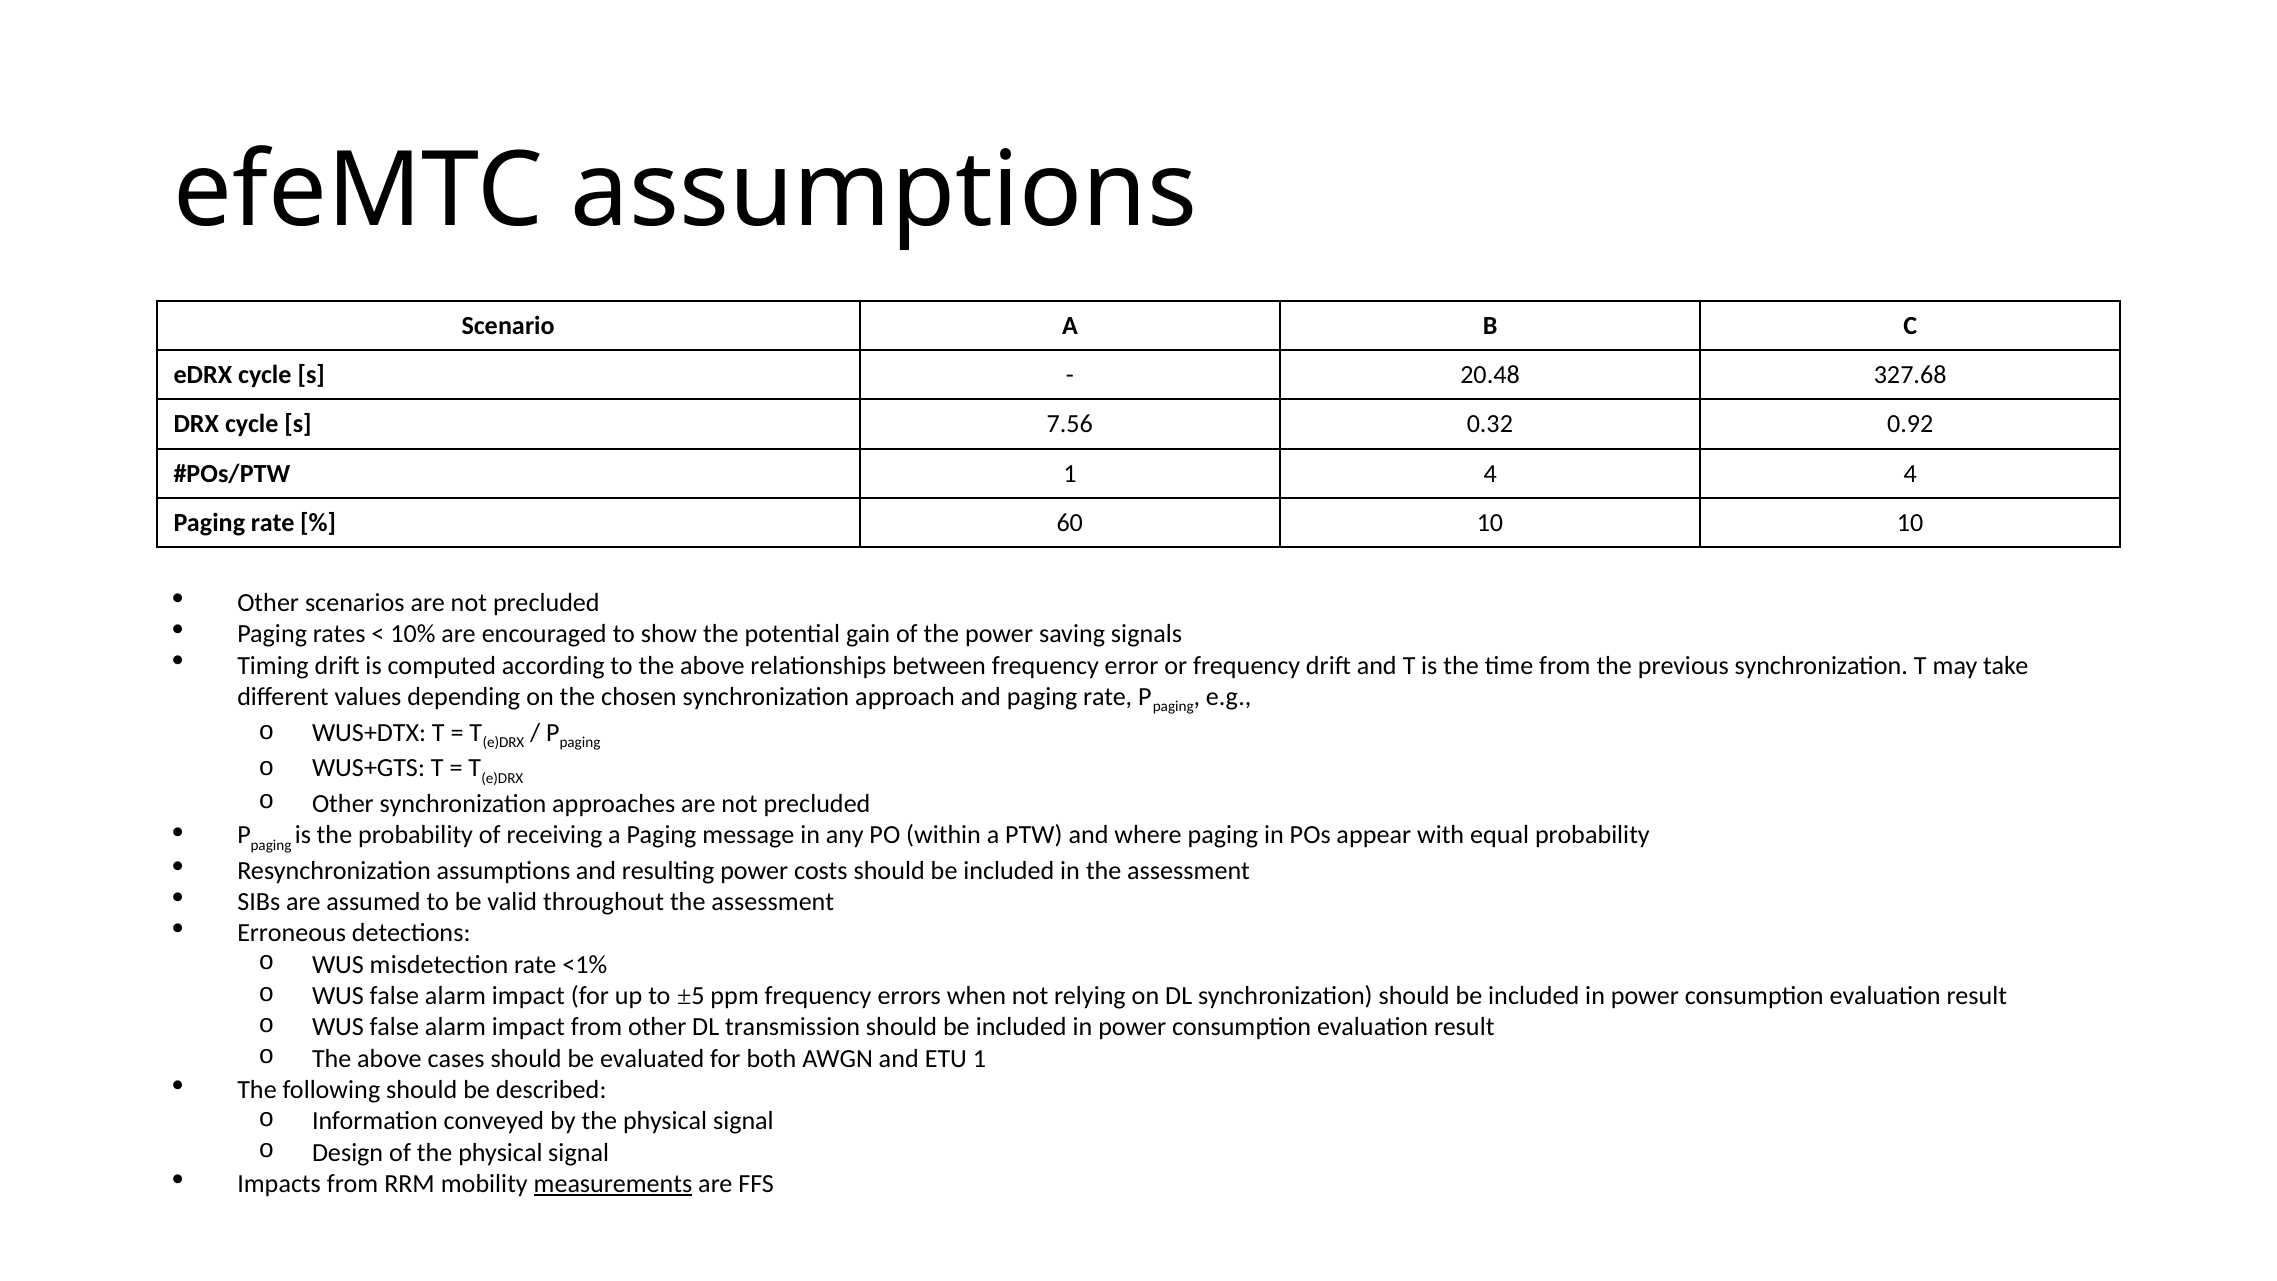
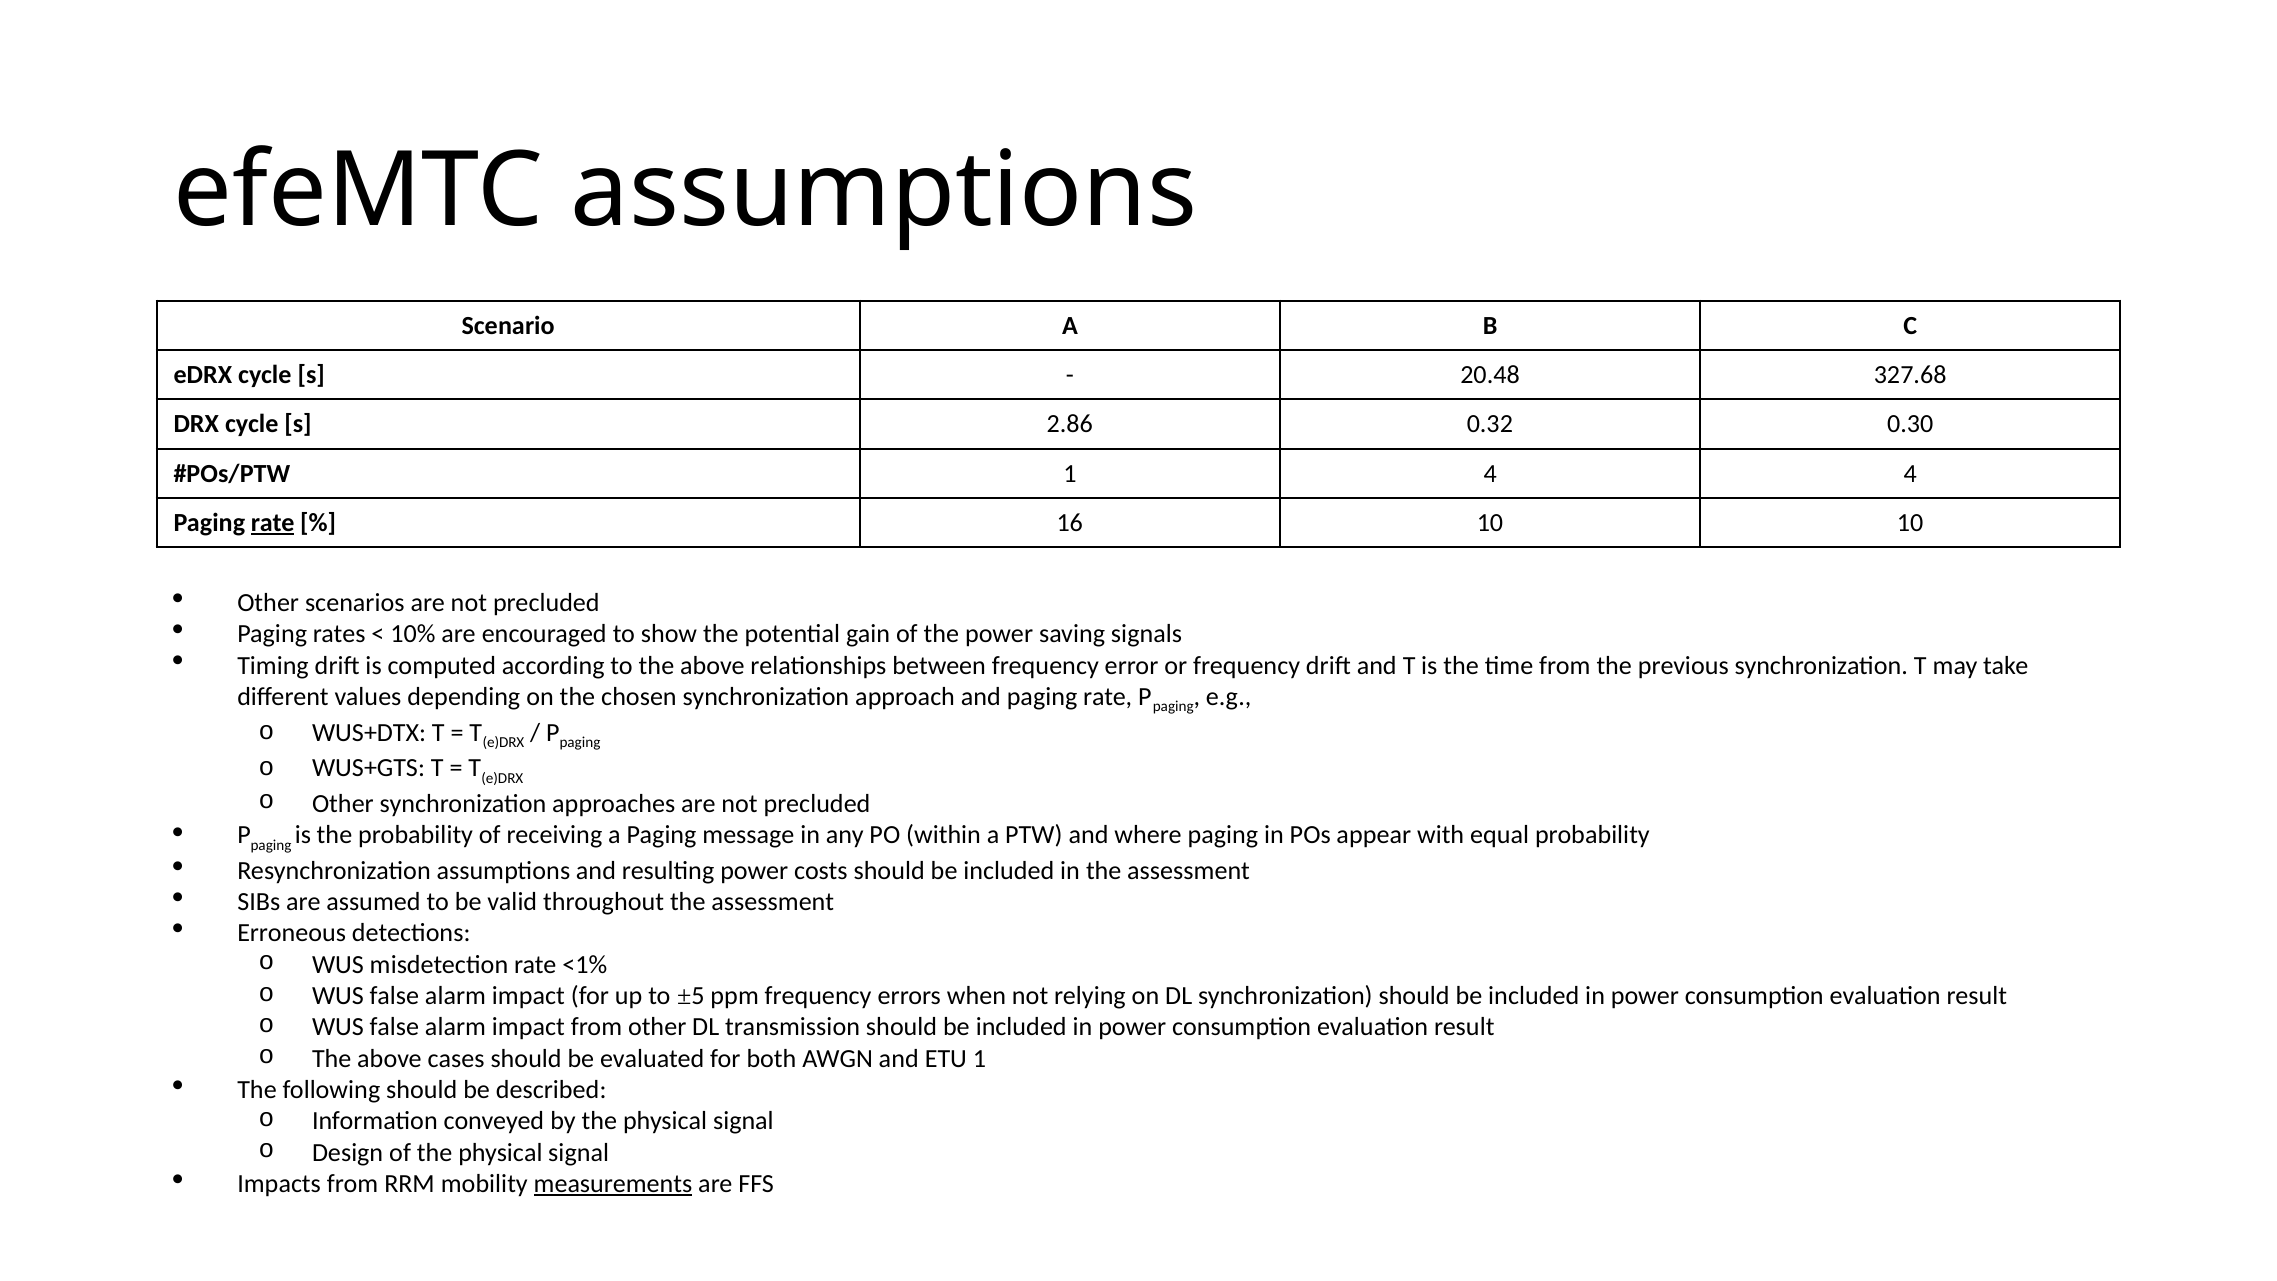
7.56: 7.56 -> 2.86
0.92: 0.92 -> 0.30
rate at (273, 523) underline: none -> present
60: 60 -> 16
